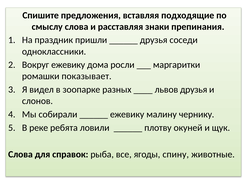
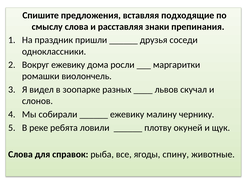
показывает: показывает -> виолончель
львов друзья: друзья -> скучал
